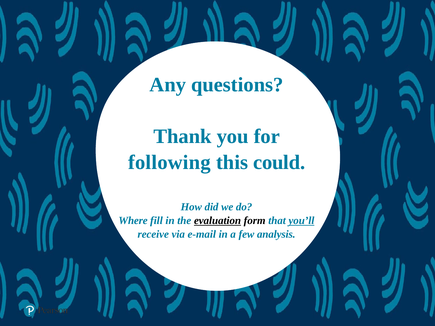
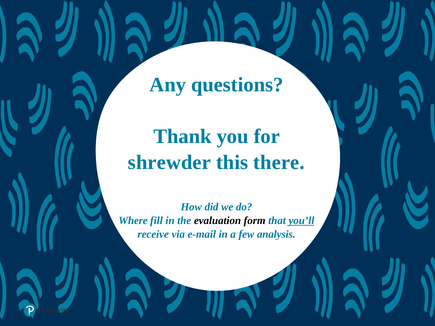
following: following -> shrewder
could: could -> there
evaluation underline: present -> none
